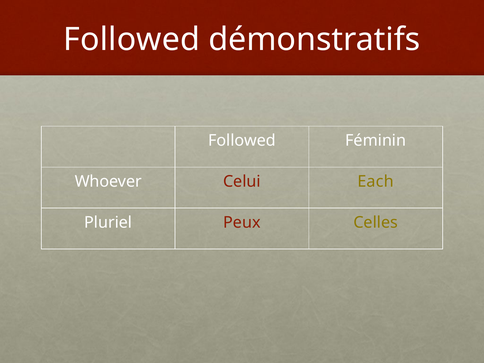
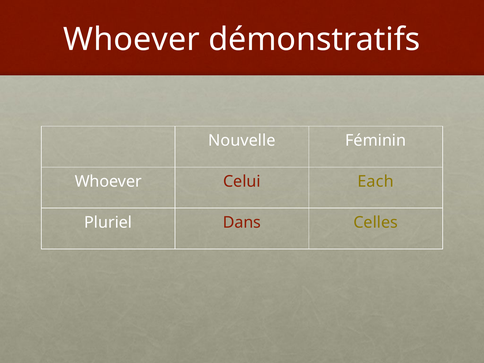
Followed at (132, 40): Followed -> Whoever
Followed at (242, 141): Followed -> Nouvelle
Peux: Peux -> Dans
